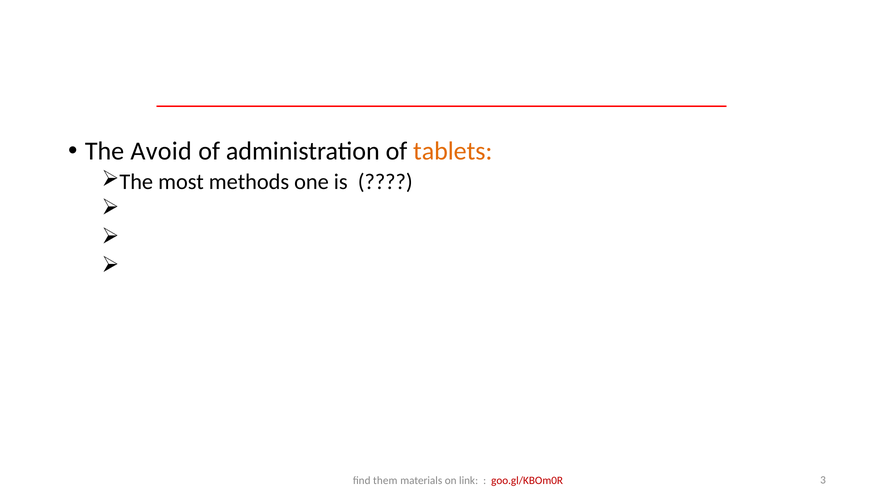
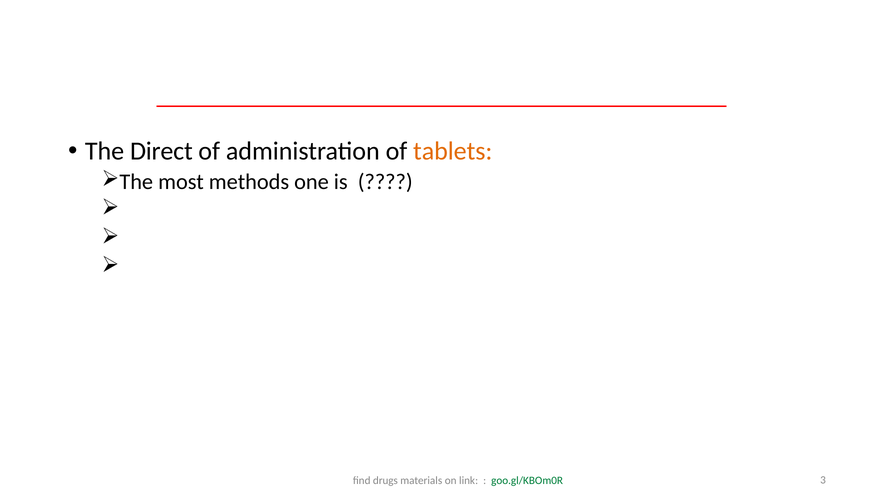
Avoid: Avoid -> Direct
them: them -> drugs
goo.gl/KBOm0R colour: red -> green
